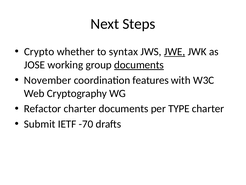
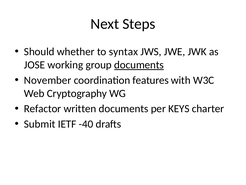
Crypto: Crypto -> Should
JWE underline: present -> none
Refactor charter: charter -> written
TYPE: TYPE -> KEYS
-70: -70 -> -40
